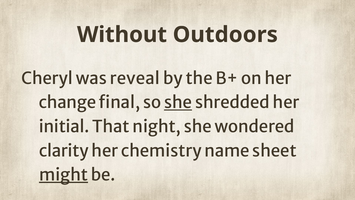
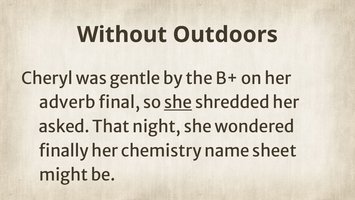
reveal: reveal -> gentle
change: change -> adverb
initial: initial -> asked
clarity: clarity -> finally
might underline: present -> none
